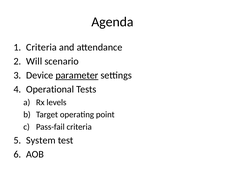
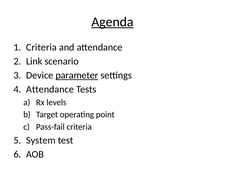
Agenda underline: none -> present
Will: Will -> Link
Operational at (50, 89): Operational -> Attendance
